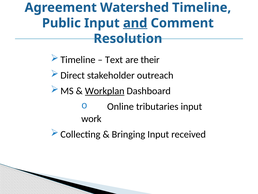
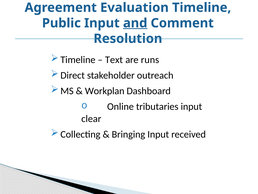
Watershed: Watershed -> Evaluation
their: their -> runs
Workplan underline: present -> none
work: work -> clear
